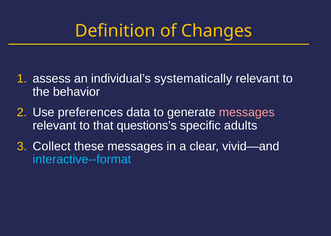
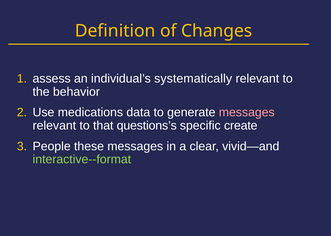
preferences: preferences -> medications
adults: adults -> create
Collect: Collect -> People
interactive--format colour: light blue -> light green
